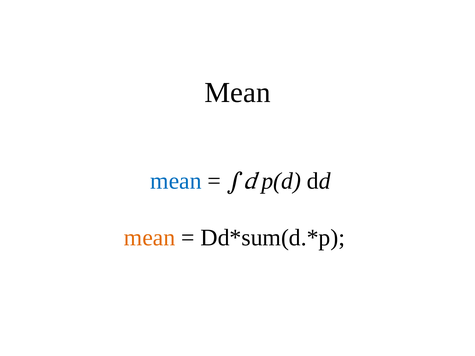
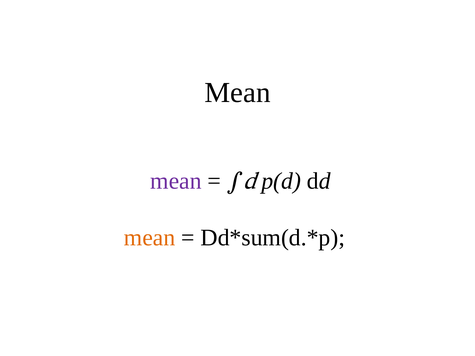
mean at (176, 181) colour: blue -> purple
